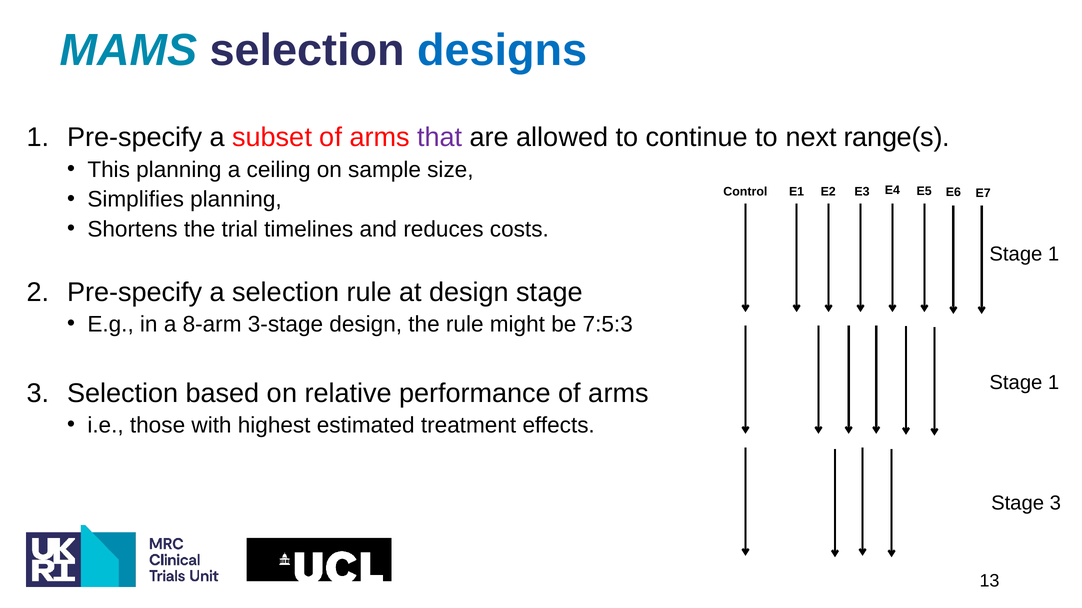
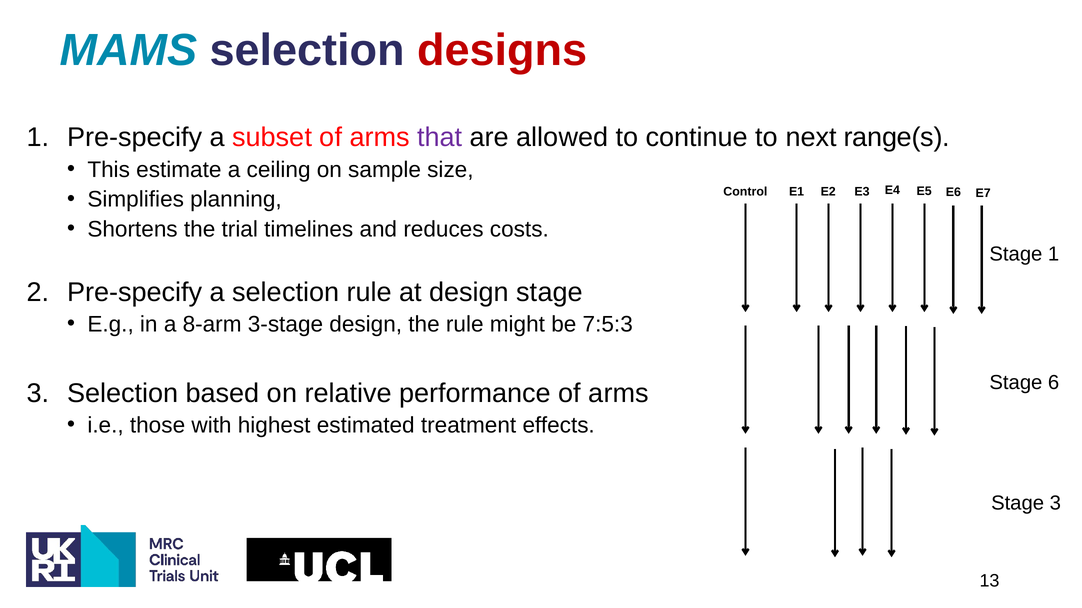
designs colour: blue -> red
This planning: planning -> estimate
1 at (1054, 383): 1 -> 6
